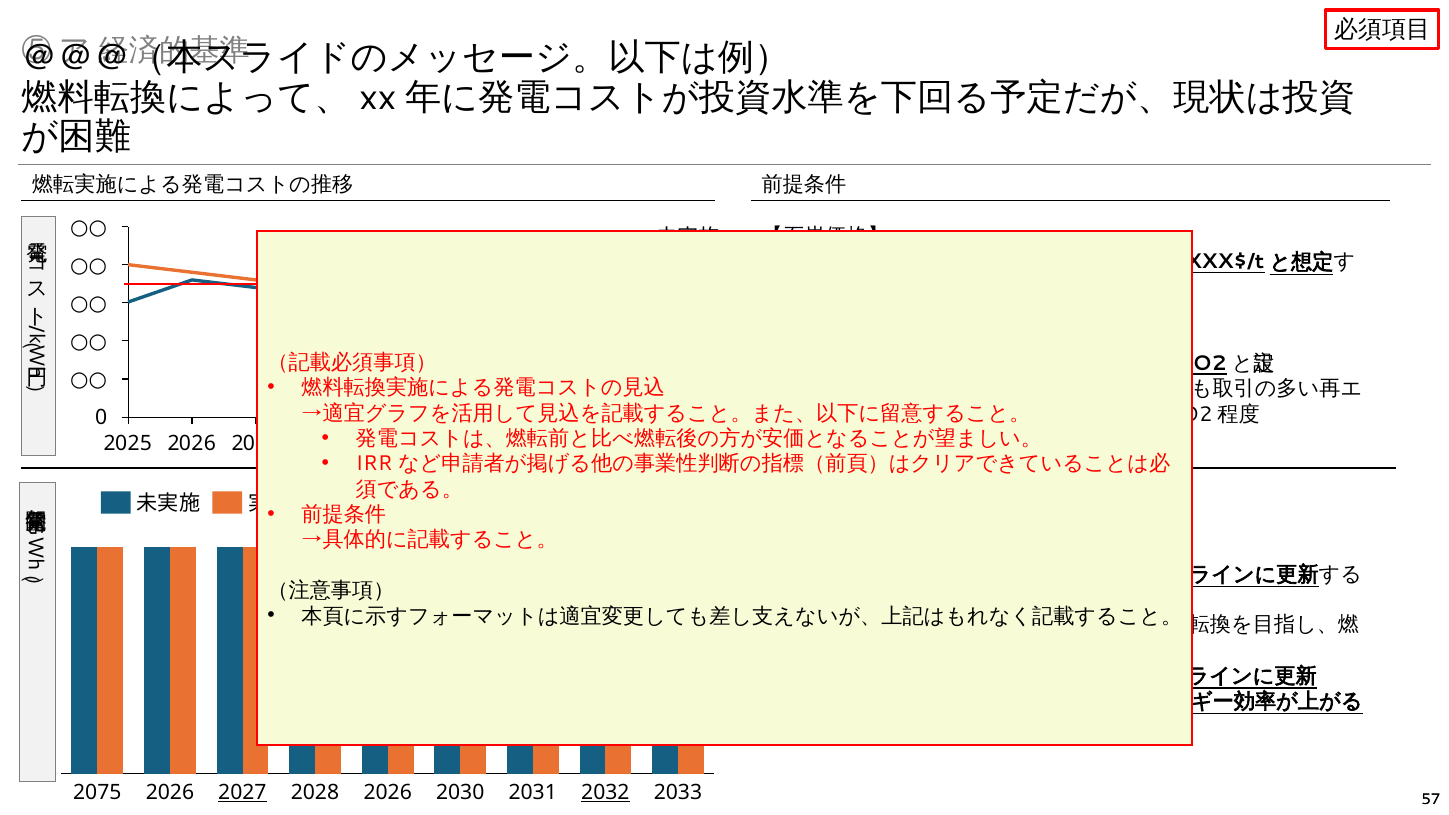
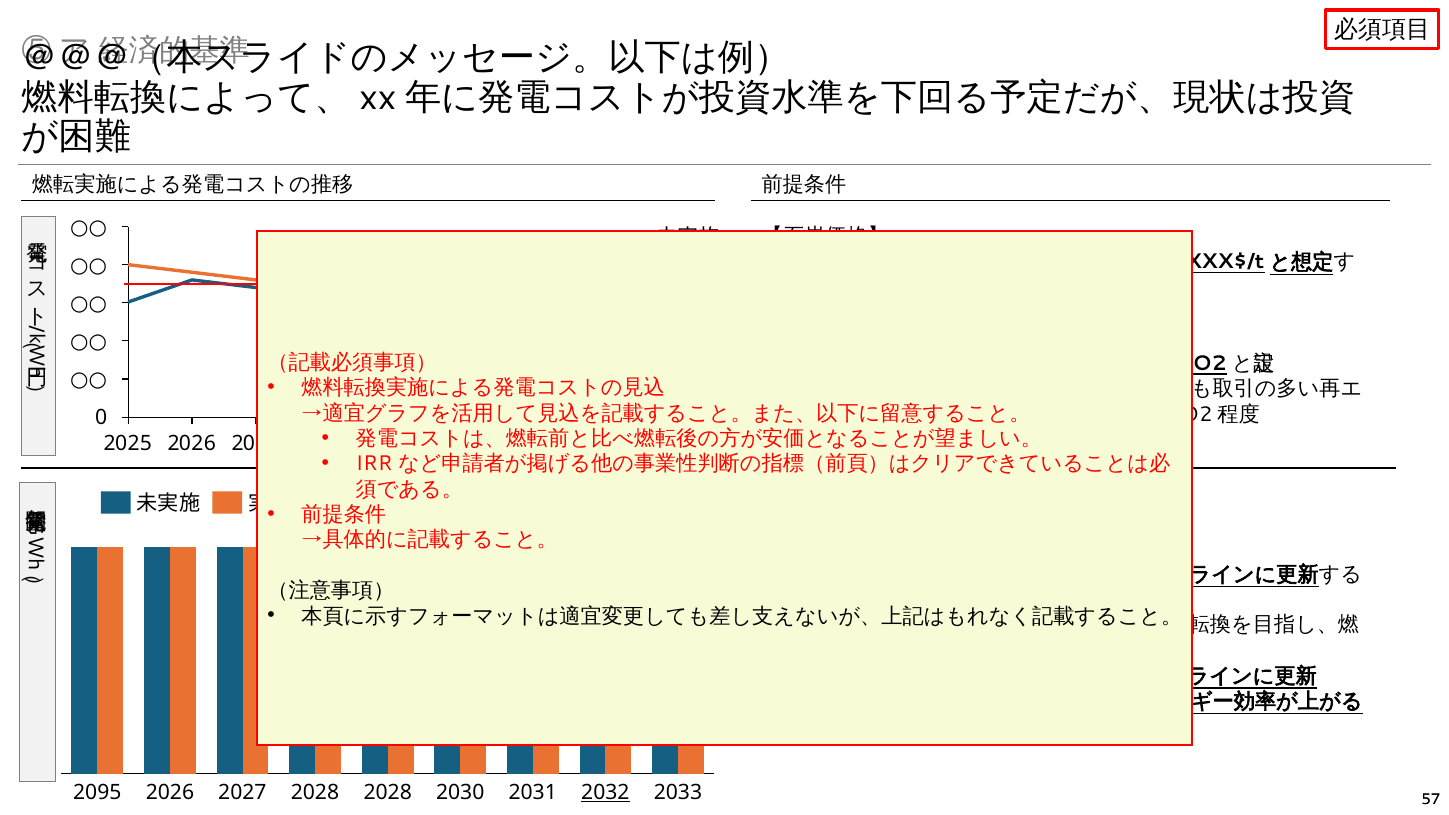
2075: 2075 -> 2095
2027 at (242, 792) underline: present -> none
2028 2026: 2026 -> 2028
